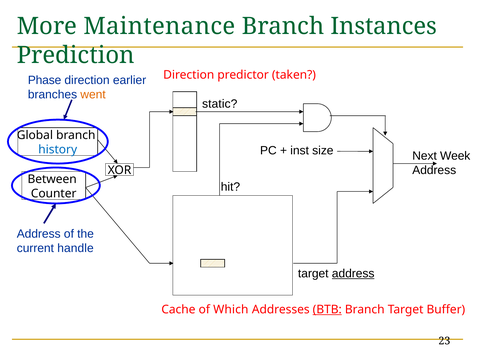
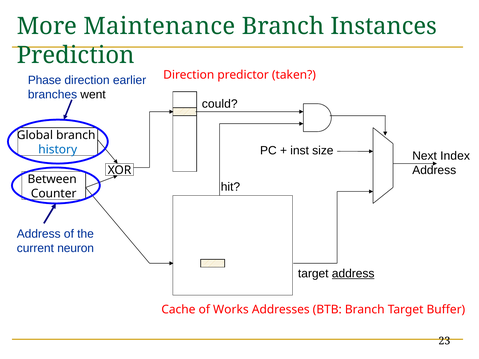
went colour: orange -> black
static: static -> could
Week: Week -> Index
handle: handle -> neuron
Which: Which -> Works
BTB underline: present -> none
